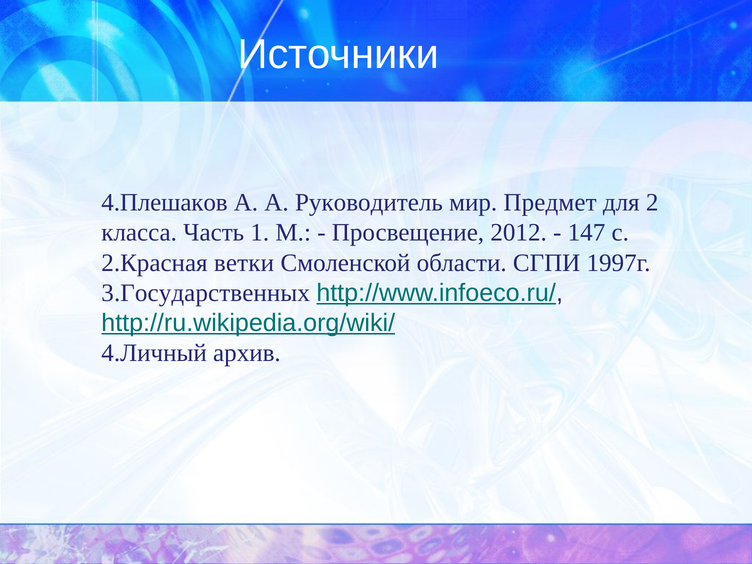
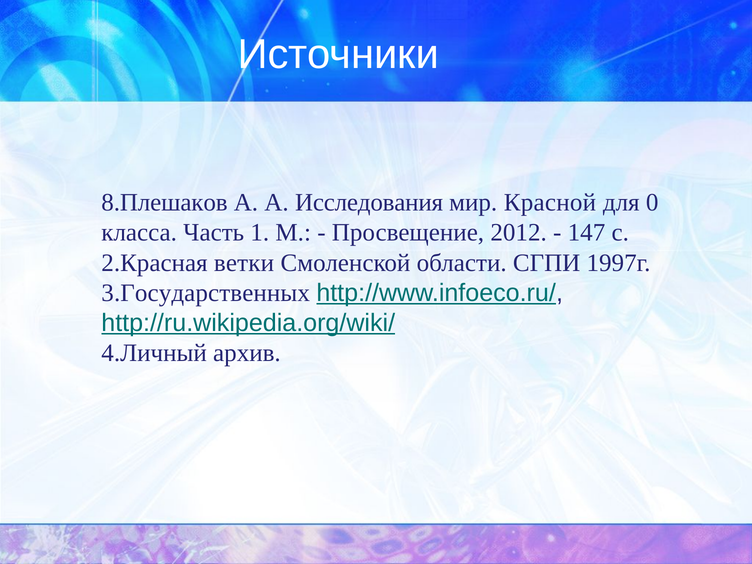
4.Плешаков: 4.Плешаков -> 8.Плешаков
Руководитель: Руководитель -> Исследования
Предмет: Предмет -> Красной
2: 2 -> 0
